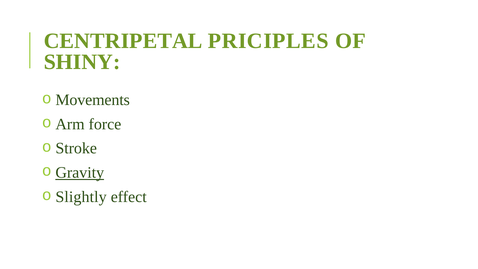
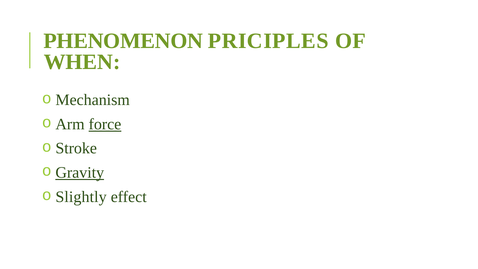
CENTRIPETAL: CENTRIPETAL -> PHENOMENON
SHINY: SHINY -> WHEN
Movements: Movements -> Mechanism
force underline: none -> present
